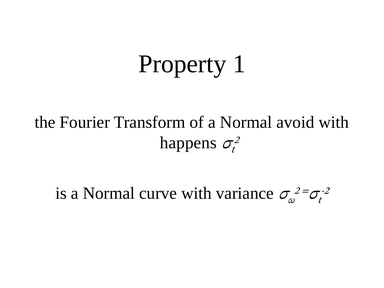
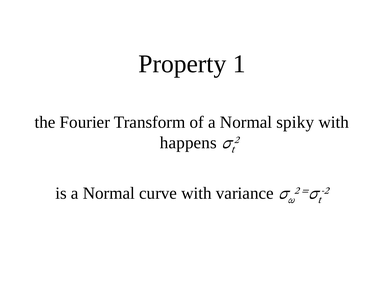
avoid: avoid -> spiky
